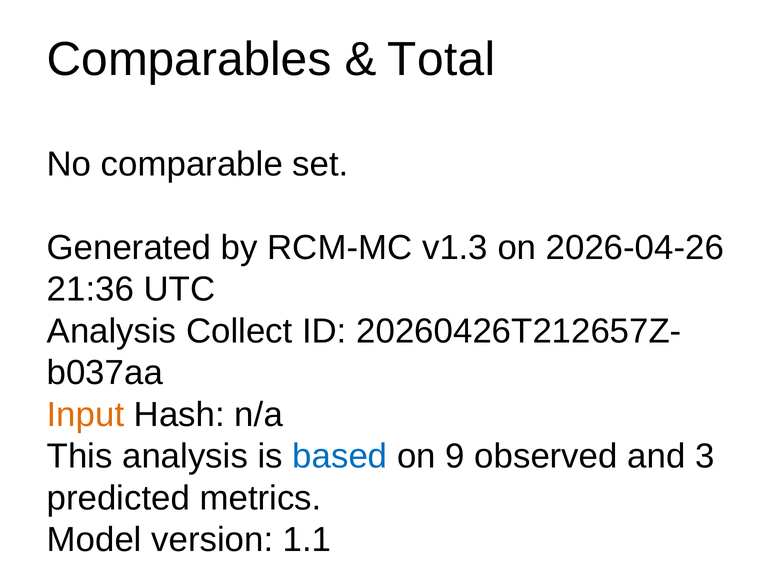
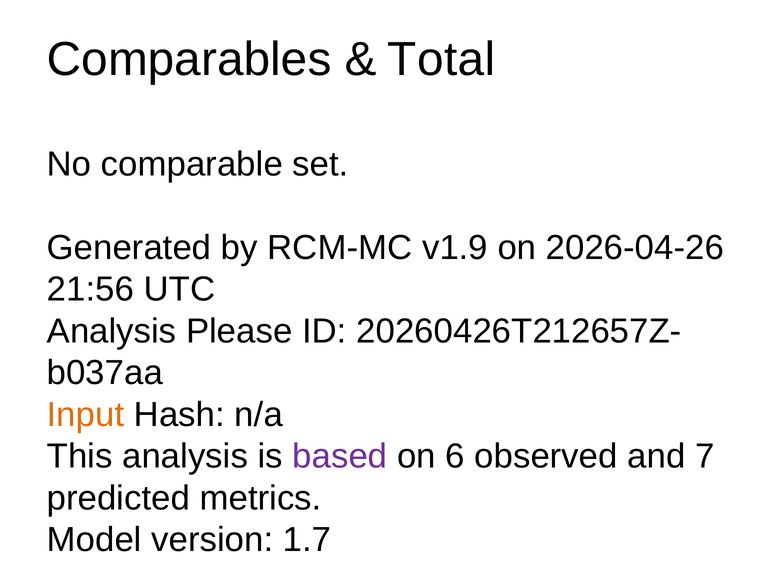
v1.3: v1.3 -> v1.9
21:36: 21:36 -> 21:56
Collect: Collect -> Please
based colour: blue -> purple
9: 9 -> 6
3: 3 -> 7
1.1: 1.1 -> 1.7
